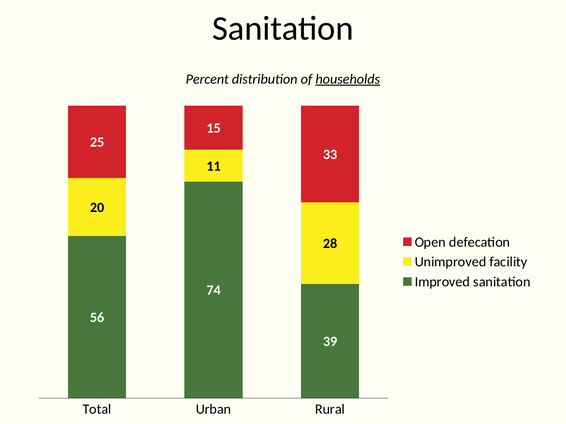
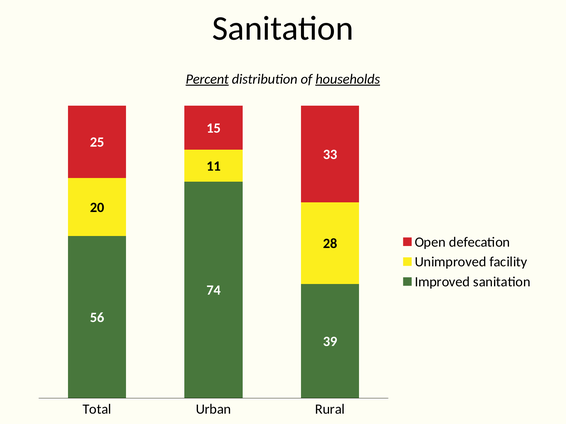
Percent underline: none -> present
